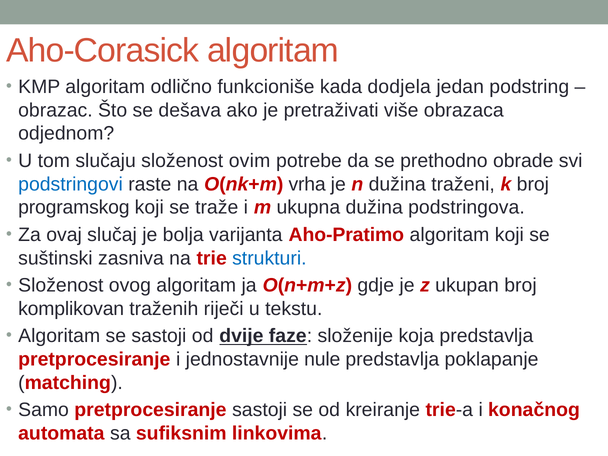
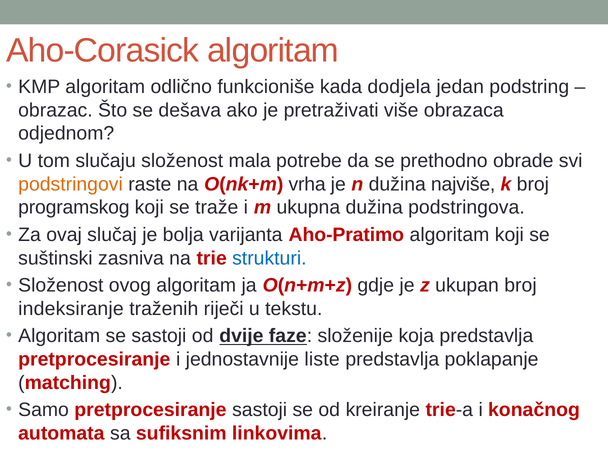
ovim: ovim -> mala
podstringovi colour: blue -> orange
traženi: traženi -> najviše
komplikovan: komplikovan -> indeksiranje
nule: nule -> liste
